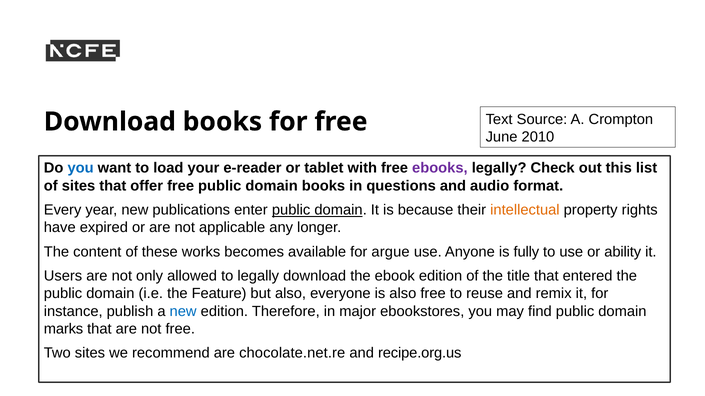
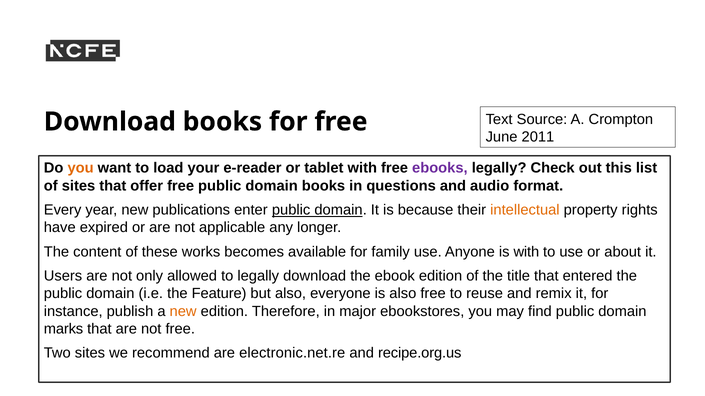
2010: 2010 -> 2011
you at (81, 168) colour: blue -> orange
argue: argue -> family
is fully: fully -> with
ability: ability -> about
new at (183, 312) colour: blue -> orange
chocolate.net.re: chocolate.net.re -> electronic.net.re
